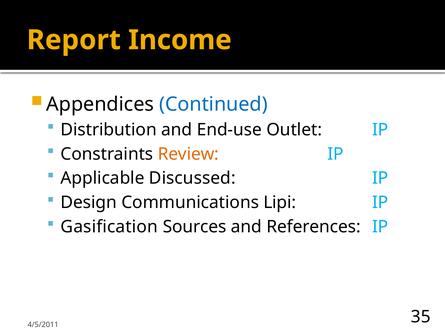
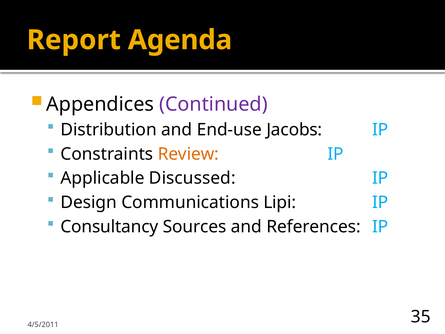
Income: Income -> Agenda
Continued colour: blue -> purple
Outlet: Outlet -> Jacobs
Gasification: Gasification -> Consultancy
